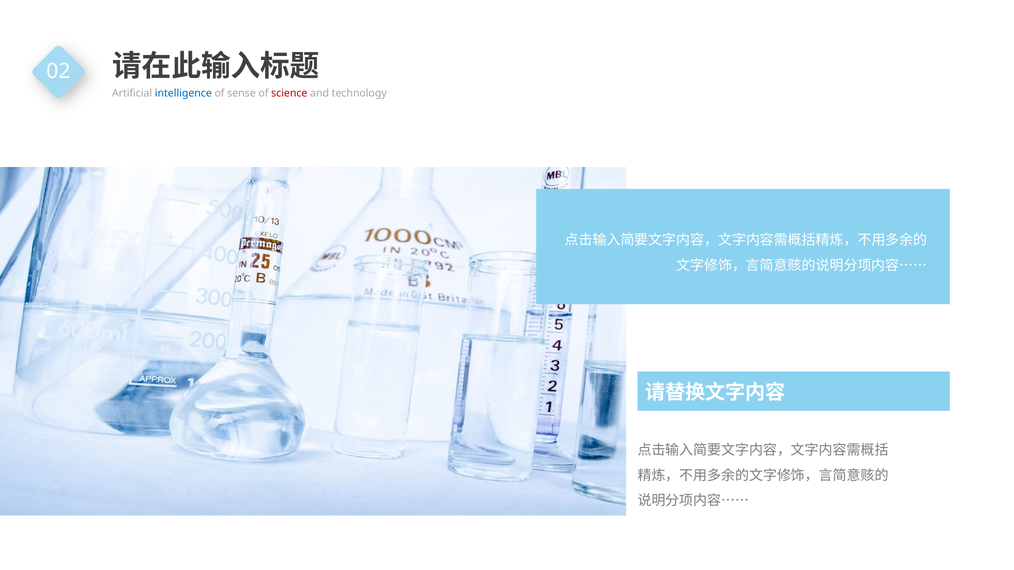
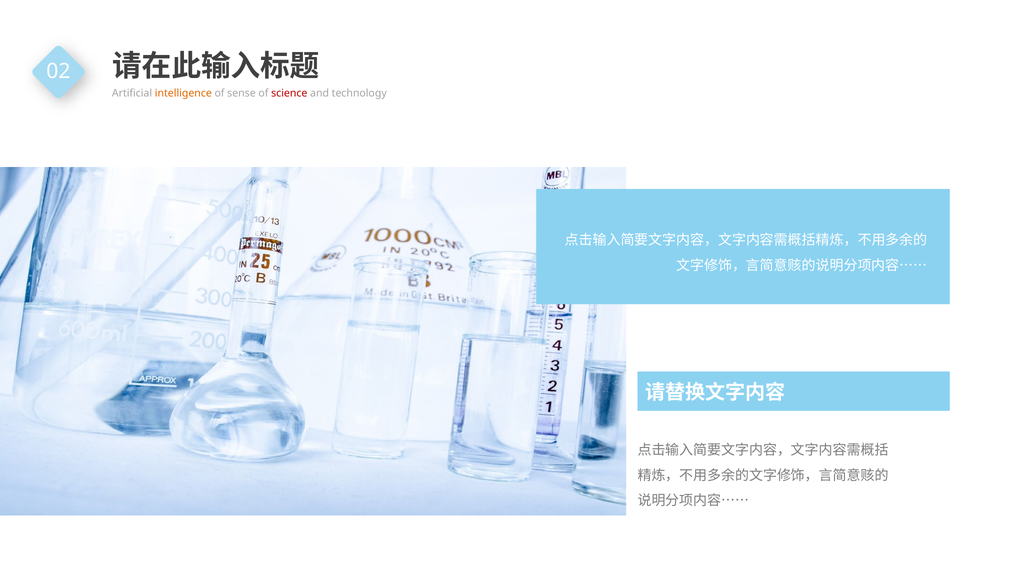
intelligence colour: blue -> orange
